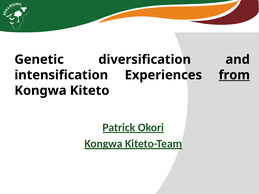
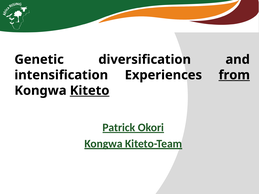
Kiteto underline: none -> present
